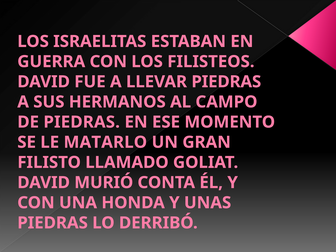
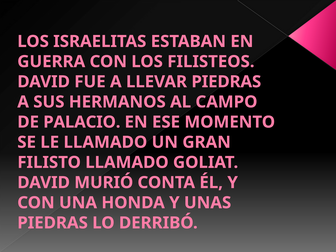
DE PIEDRAS: PIEDRAS -> PALACIO
LE MATARLO: MATARLO -> LLAMADO
